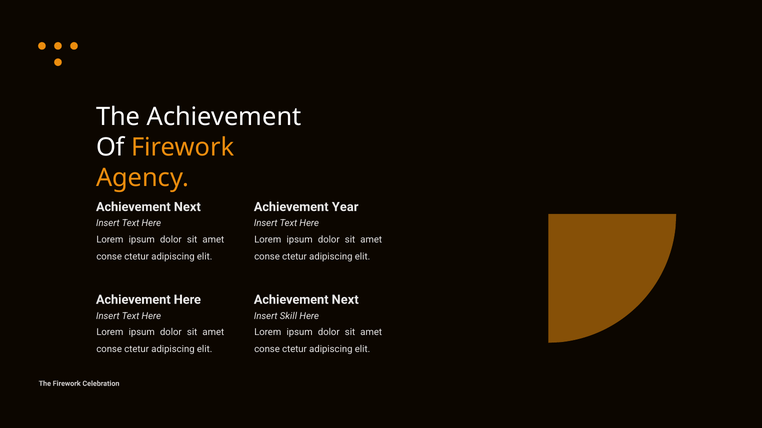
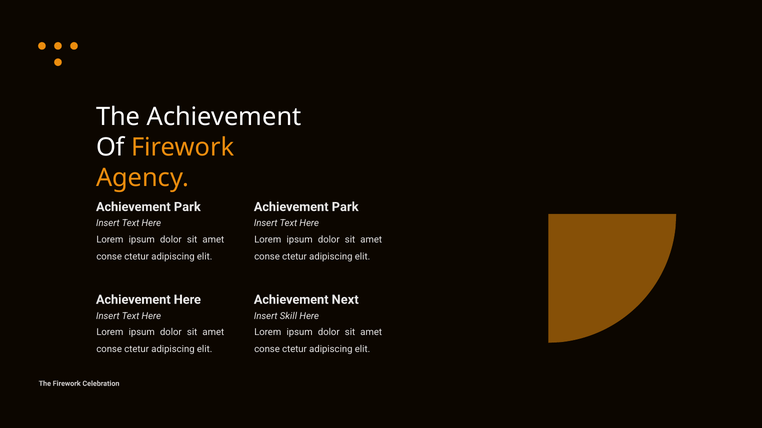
Next at (187, 207): Next -> Park
Year at (345, 207): Year -> Park
